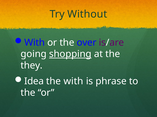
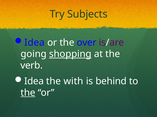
Without: Without -> Subjects
With at (35, 43): With -> Idea
they: they -> verb
phrase: phrase -> behind
the at (28, 93) underline: none -> present
